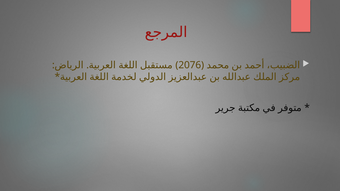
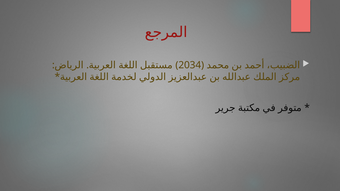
2076: 2076 -> 2034
